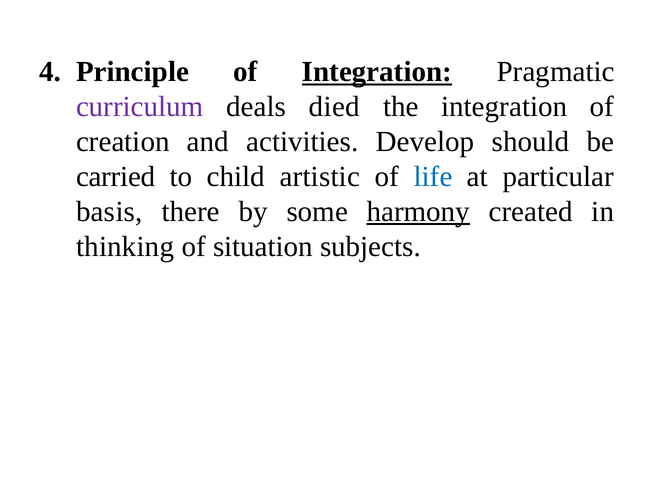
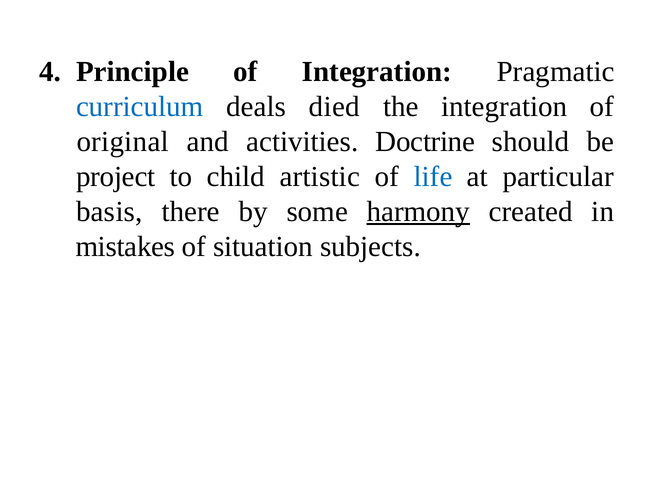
Integration at (377, 72) underline: present -> none
curriculum colour: purple -> blue
creation: creation -> original
Develop: Develop -> Doctrine
carried: carried -> project
thinking: thinking -> mistakes
